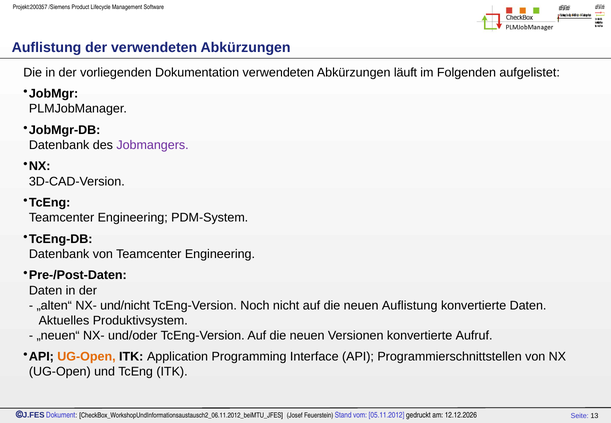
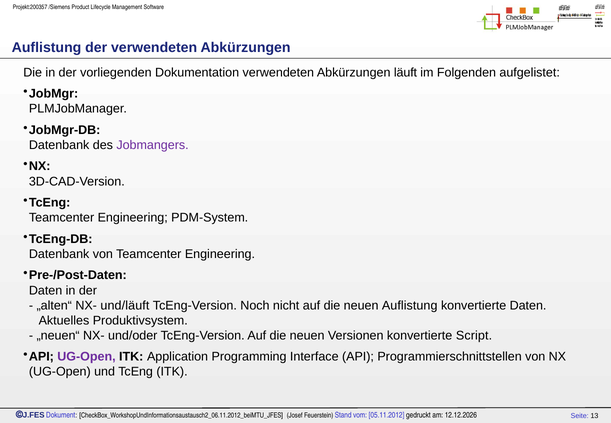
und/nicht: und/nicht -> und/läuft
Aufruf: Aufruf -> Script
UG-Open at (86, 357) colour: orange -> purple
